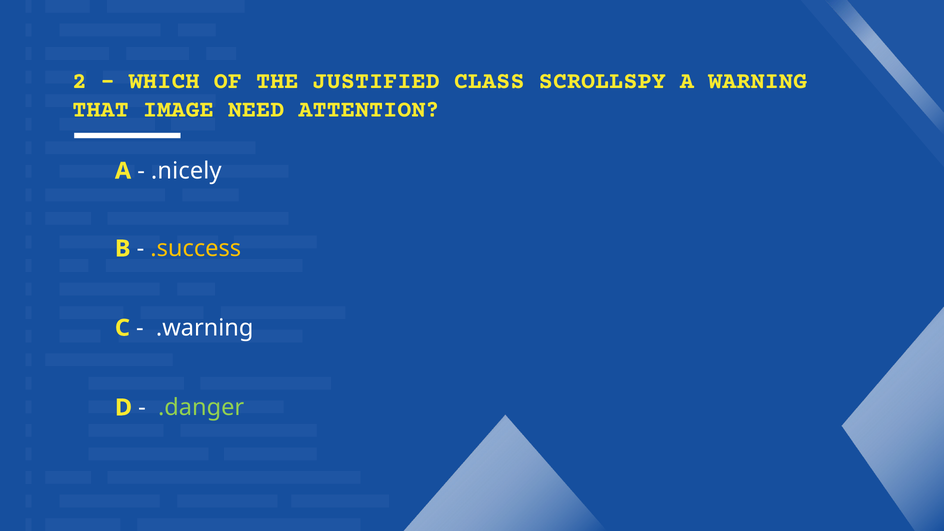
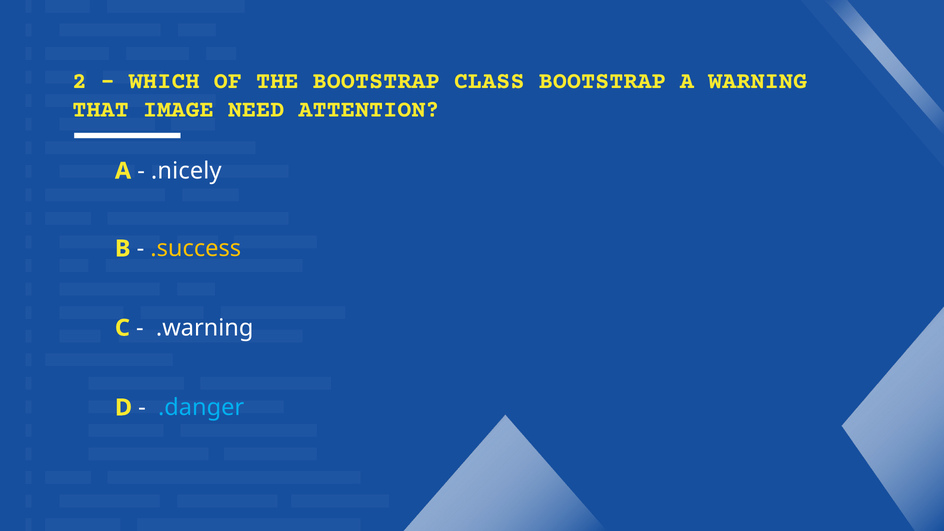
THE JUSTIFIED: JUSTIFIED -> BOOTSTRAP
CLASS SCROLLSPY: SCROLLSPY -> BOOTSTRAP
.danger colour: light green -> light blue
